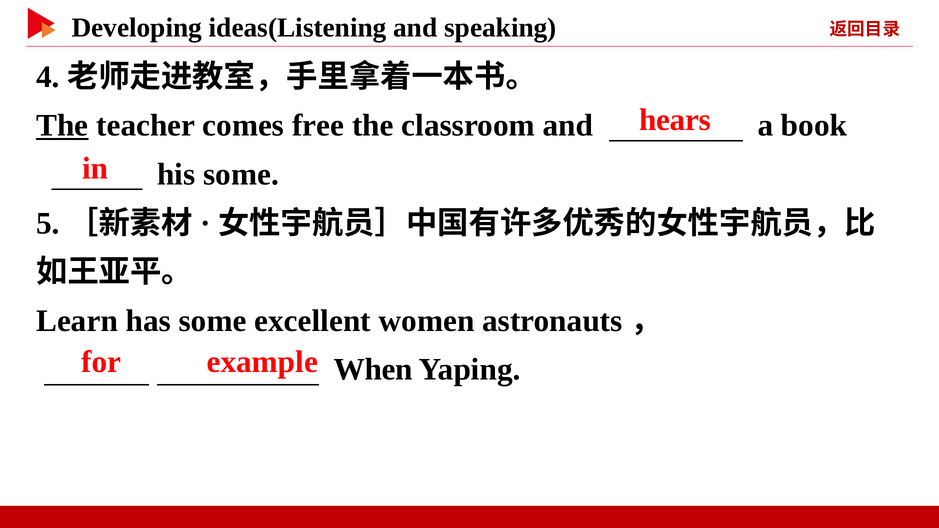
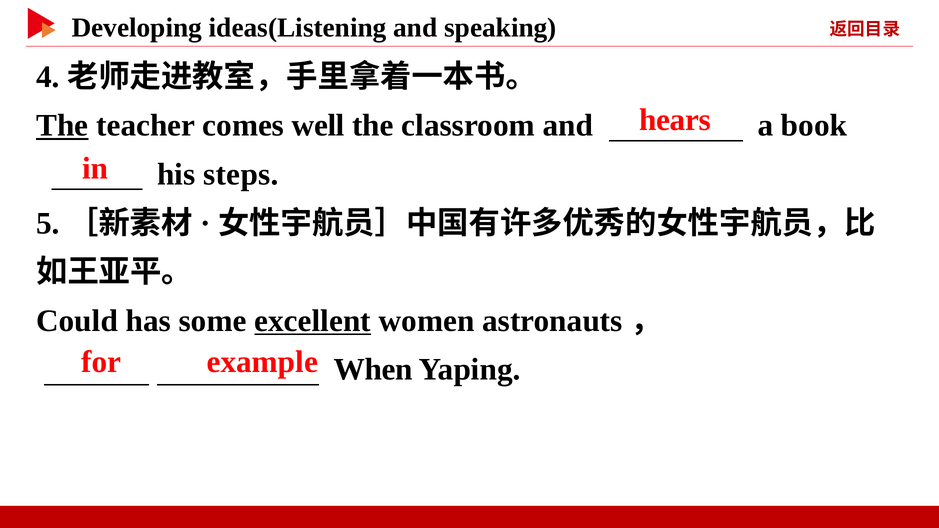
free: free -> well
his some: some -> steps
Learn: Learn -> Could
excellent underline: none -> present
